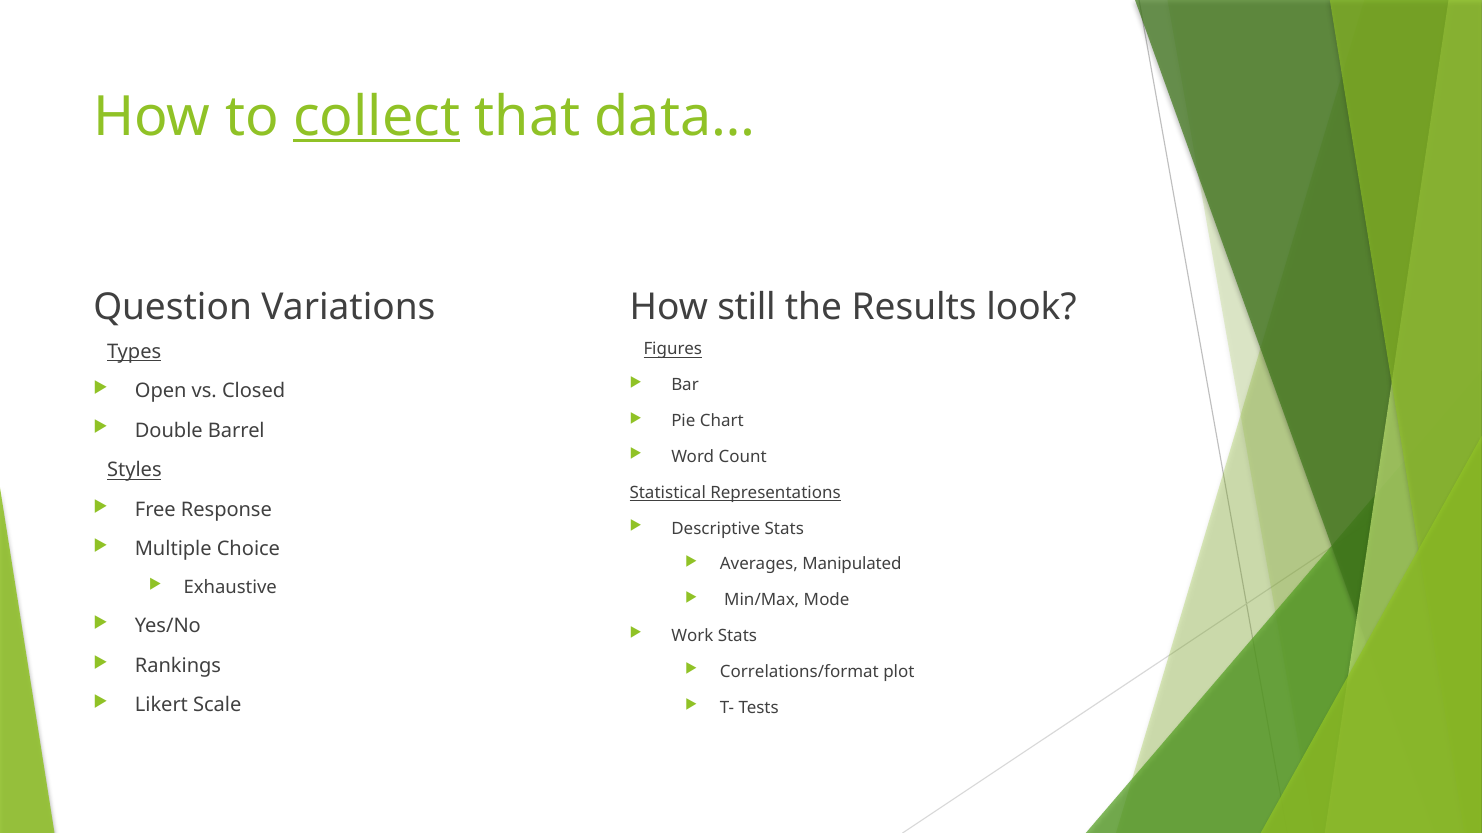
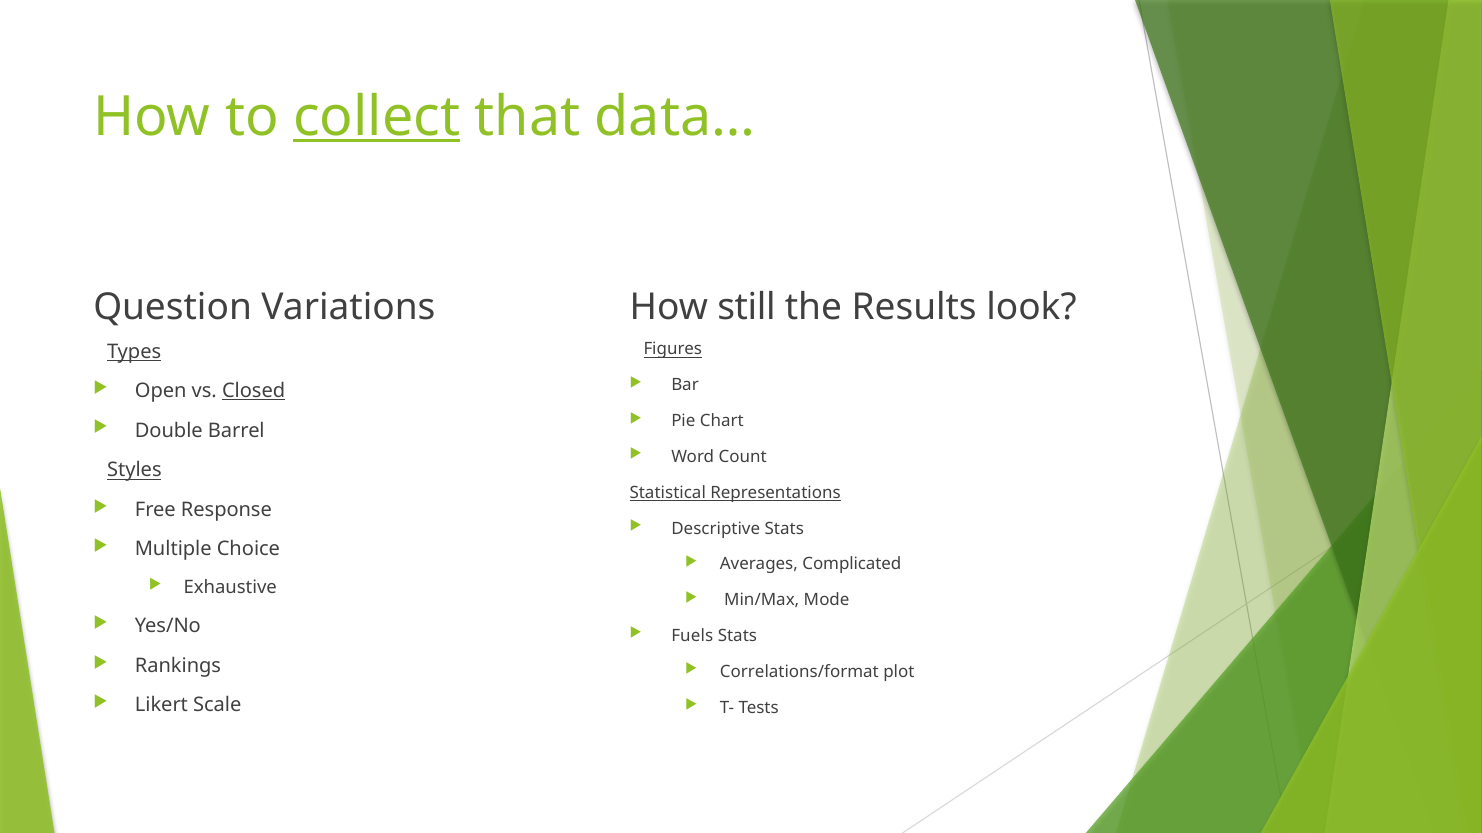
Closed underline: none -> present
Manipulated: Manipulated -> Complicated
Work: Work -> Fuels
